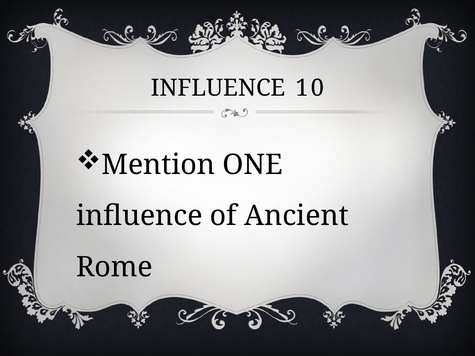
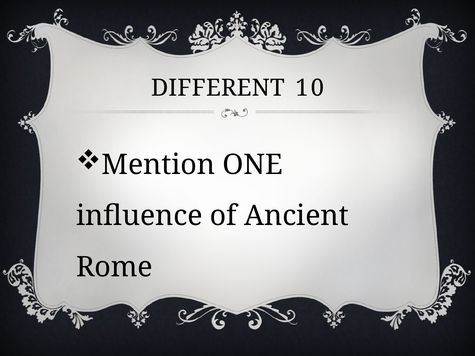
INFLUENCE at (218, 88): INFLUENCE -> DIFFERENT
